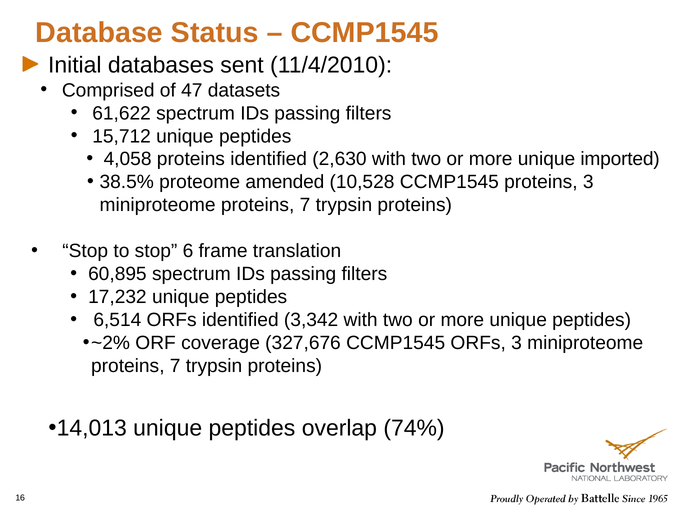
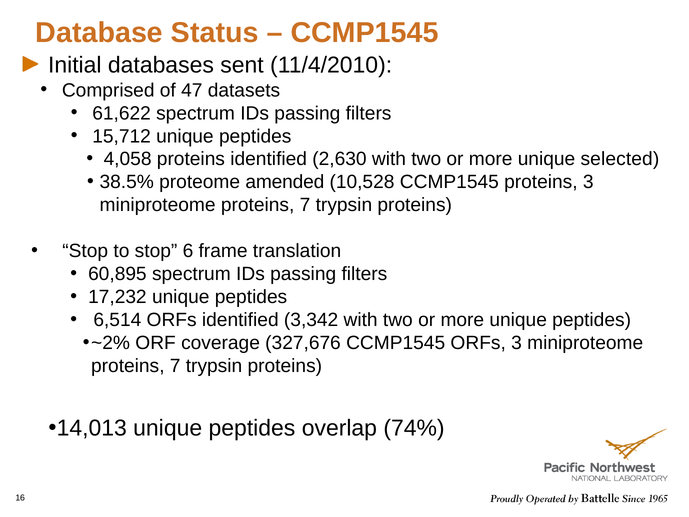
imported: imported -> selected
